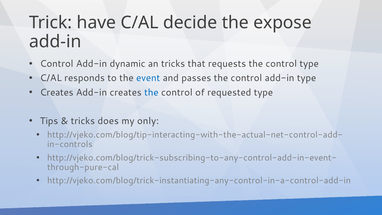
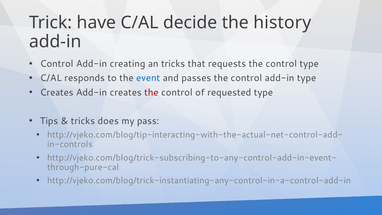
expose: expose -> history
dynamic: dynamic -> creating
the at (151, 92) colour: blue -> red
only: only -> pass
